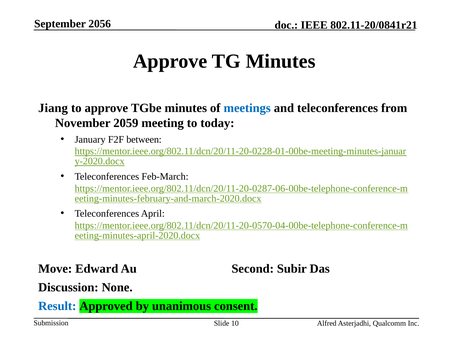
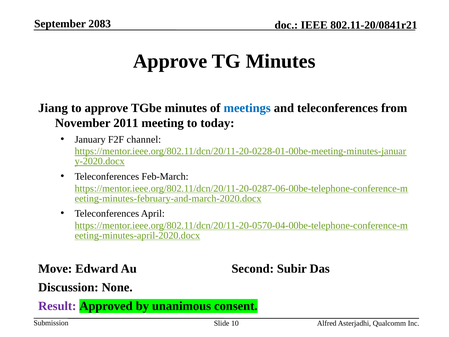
2056: 2056 -> 2083
2059: 2059 -> 2011
between: between -> channel
Result colour: blue -> purple
